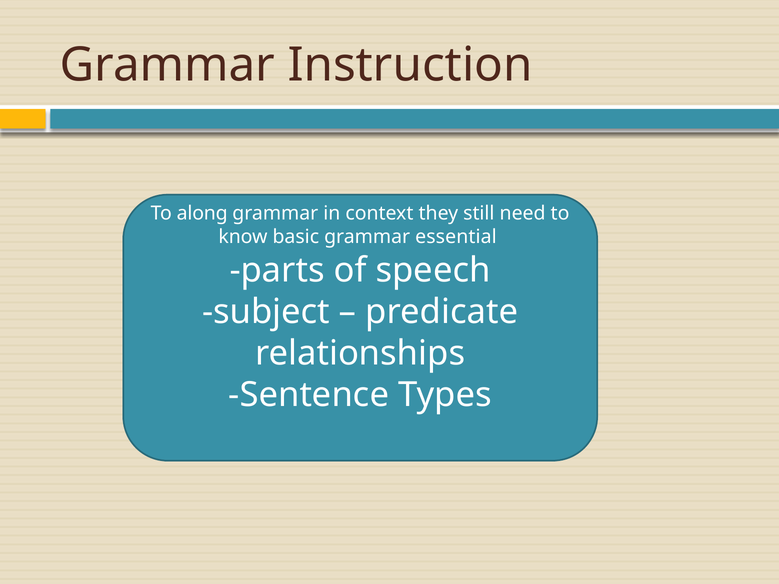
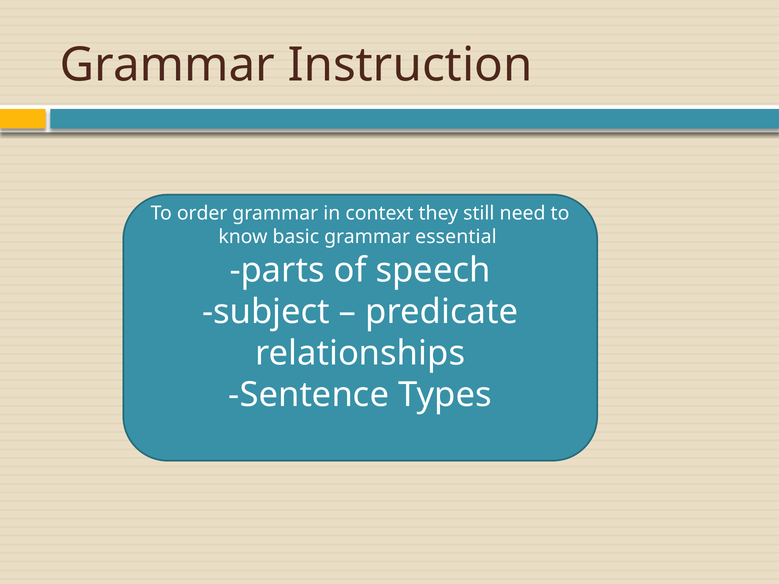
along: along -> order
